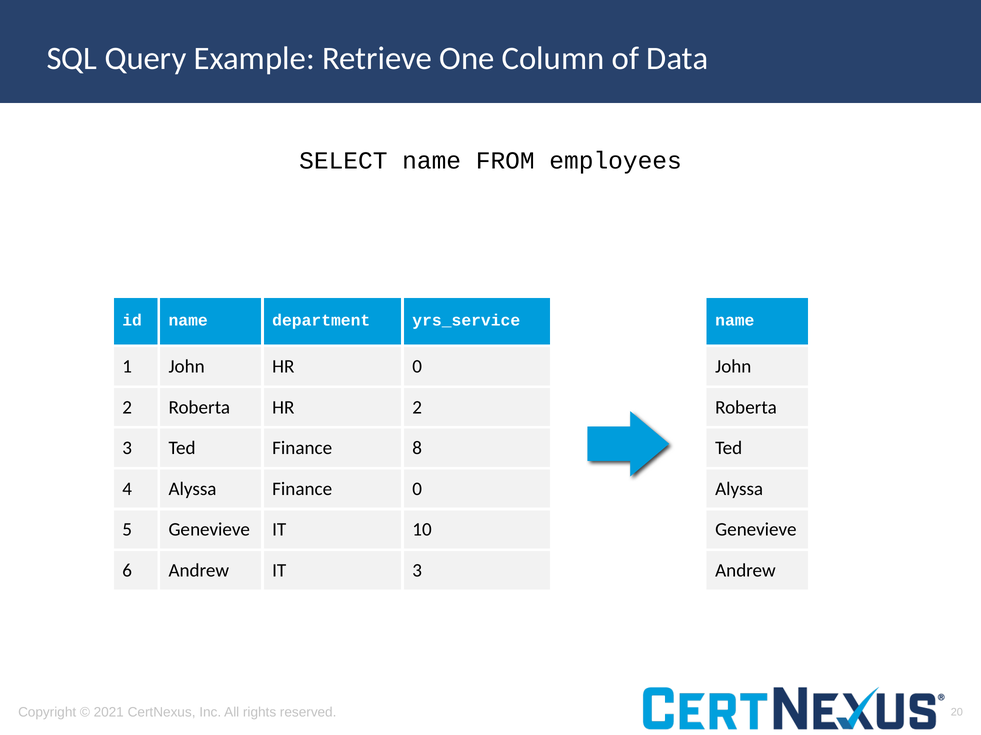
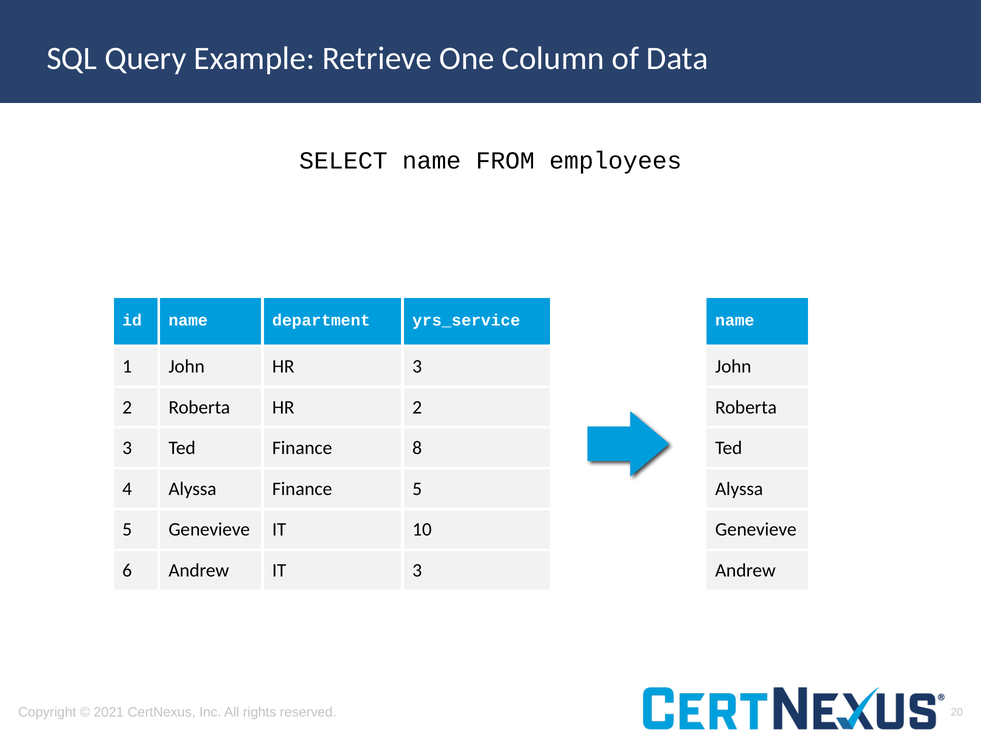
HR 0: 0 -> 3
Finance 0: 0 -> 5
